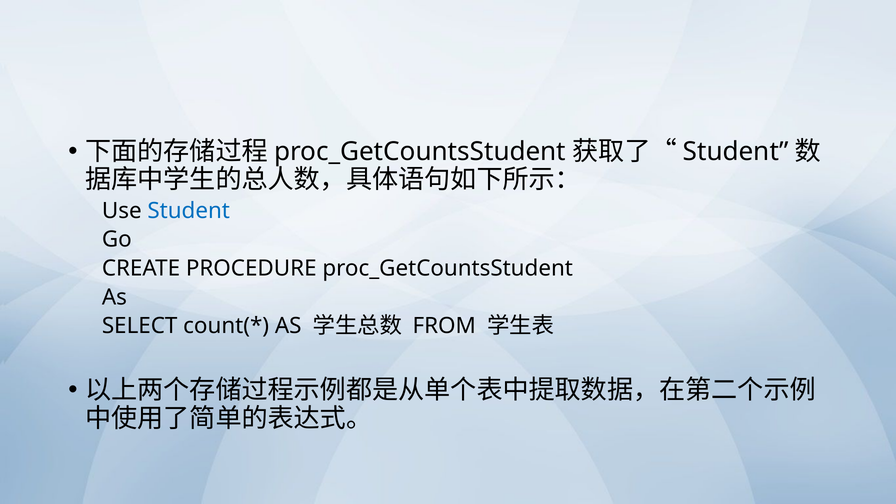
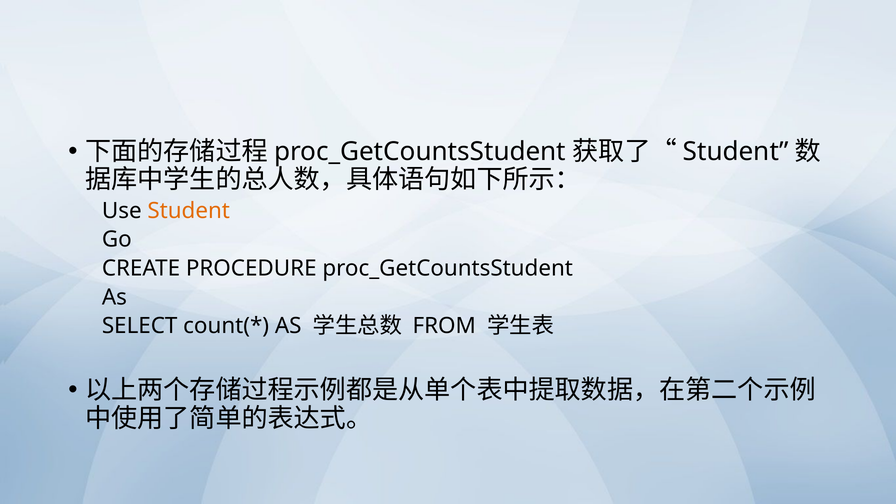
Student at (189, 211) colour: blue -> orange
